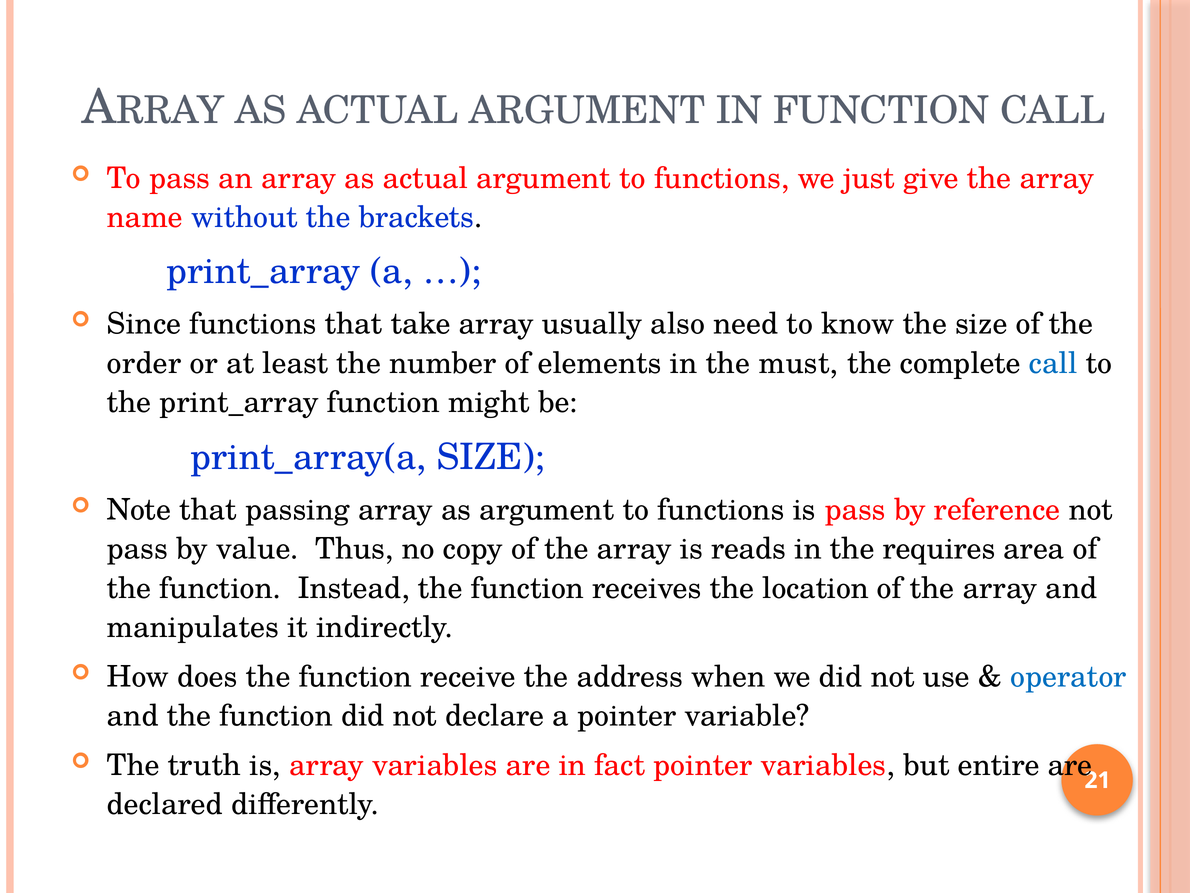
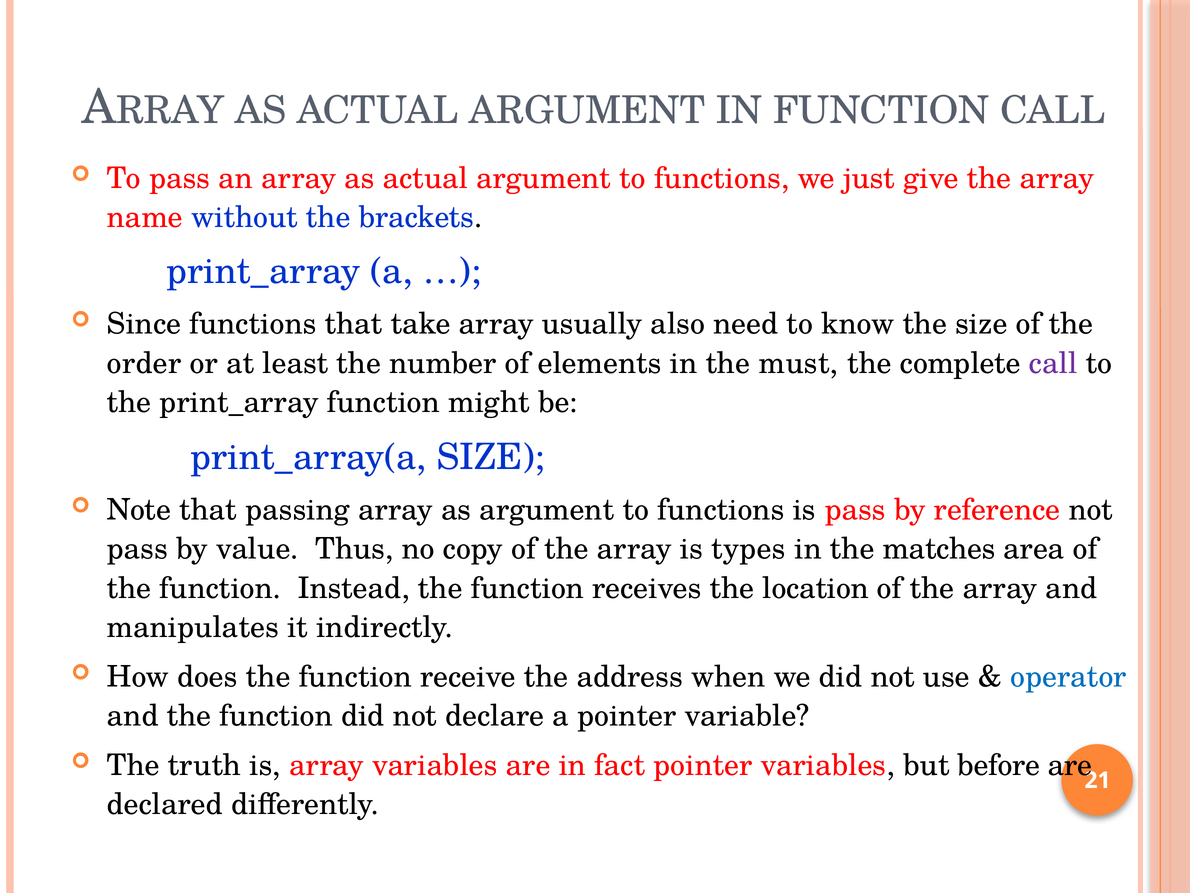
call at (1053, 363) colour: blue -> purple
reads: reads -> types
requires: requires -> matches
entire: entire -> before
